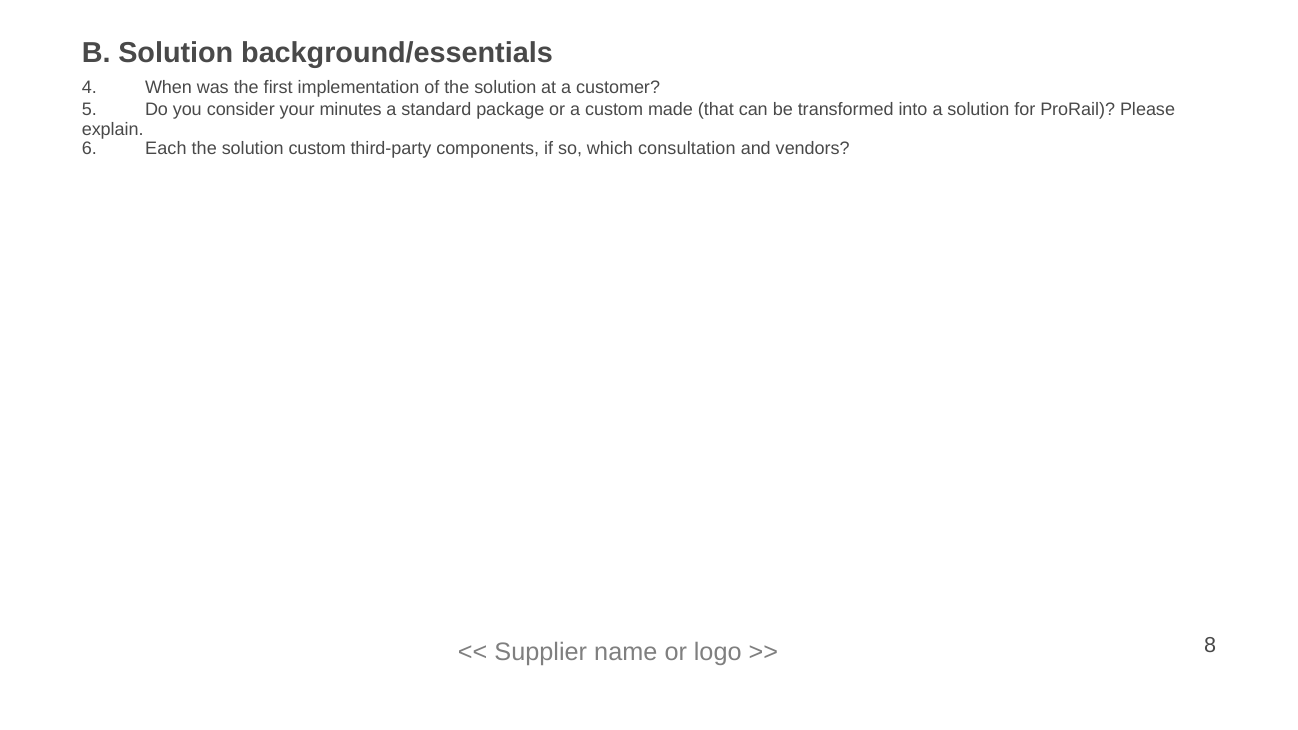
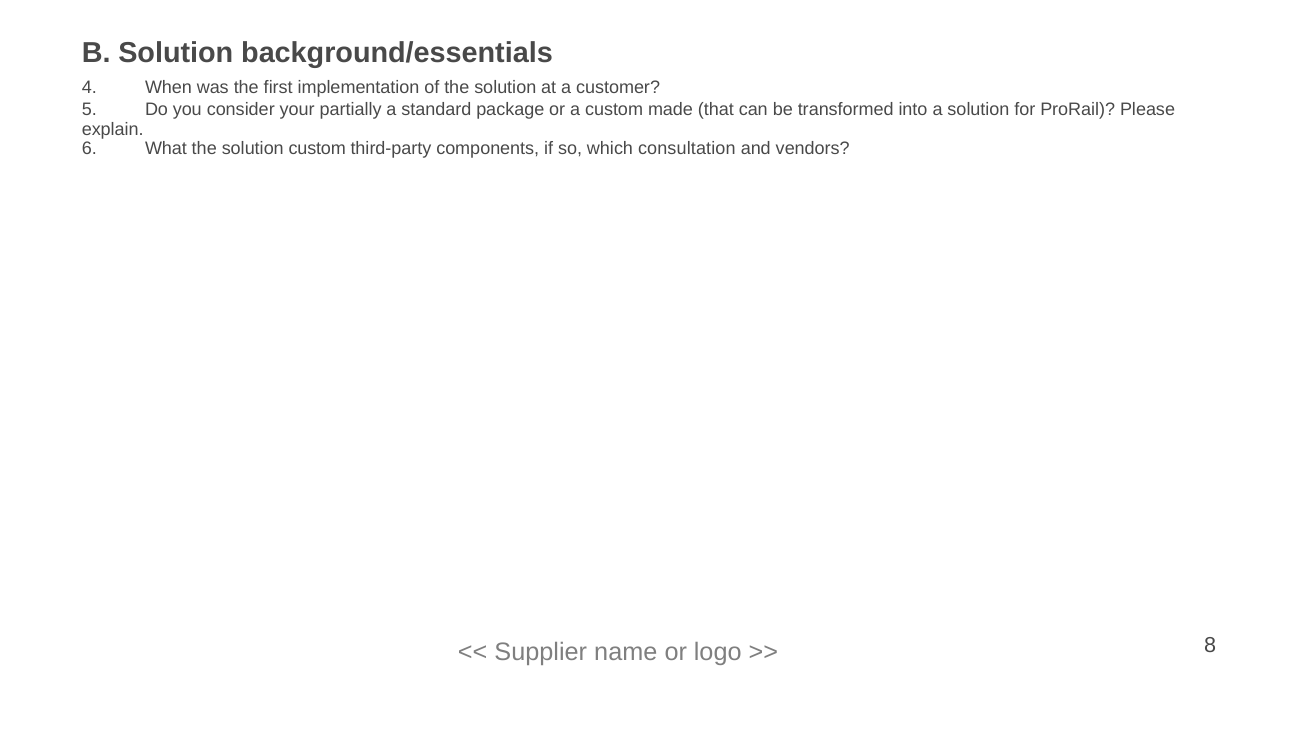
minutes: minutes -> partially
Each: Each -> What
